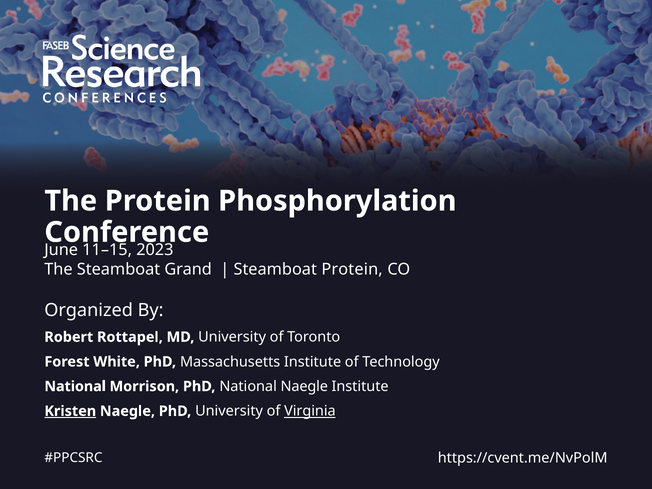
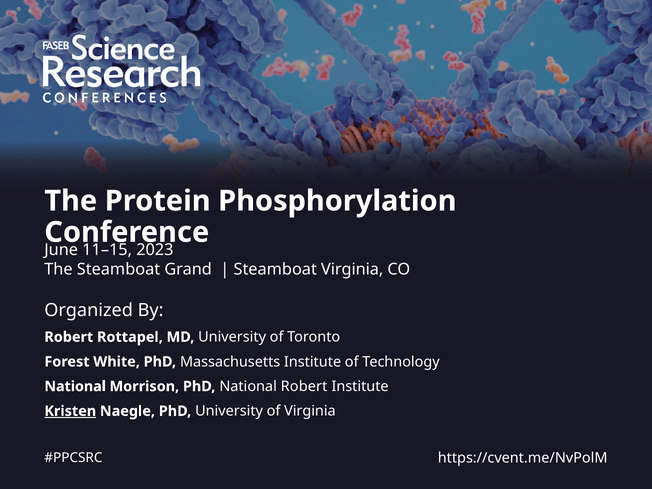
Steamboat Protein: Protein -> Virginia
National Naegle: Naegle -> Robert
Virginia at (310, 411) underline: present -> none
